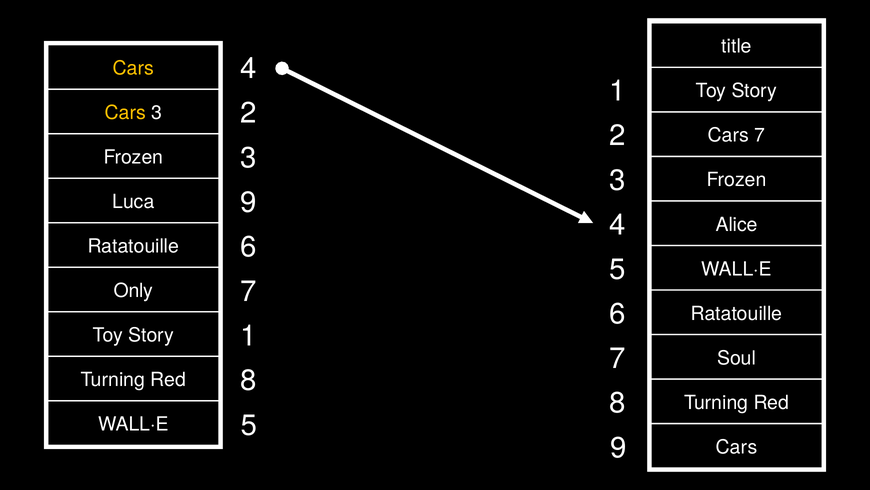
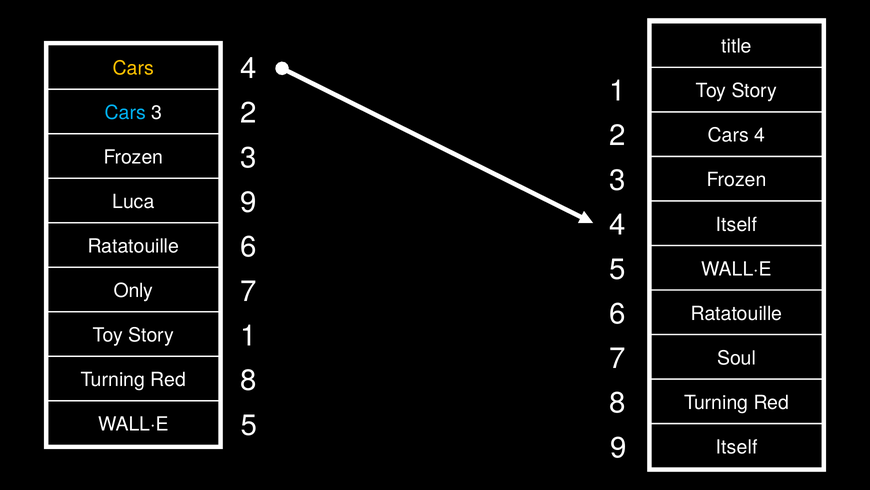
Cars at (125, 113) colour: yellow -> light blue
Cars 7: 7 -> 4
Alice at (737, 224): Alice -> Itself
Cars at (736, 447): Cars -> Itself
